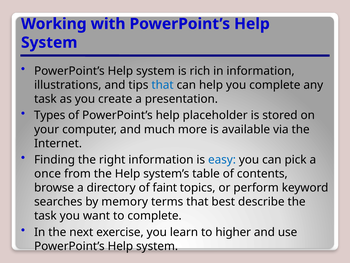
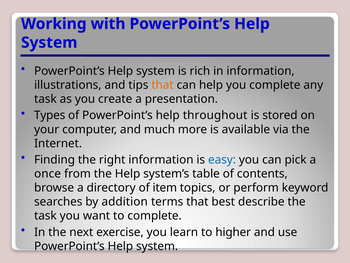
that at (163, 85) colour: blue -> orange
placeholder: placeholder -> throughout
faint: faint -> item
memory: memory -> addition
